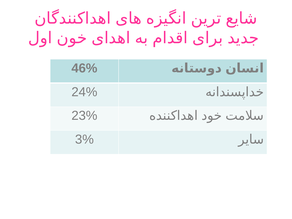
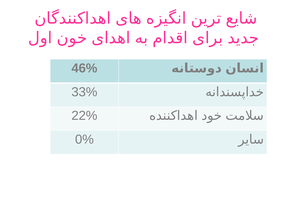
24%: 24% -> 33%
23%: 23% -> 22%
3%: 3% -> 0%
